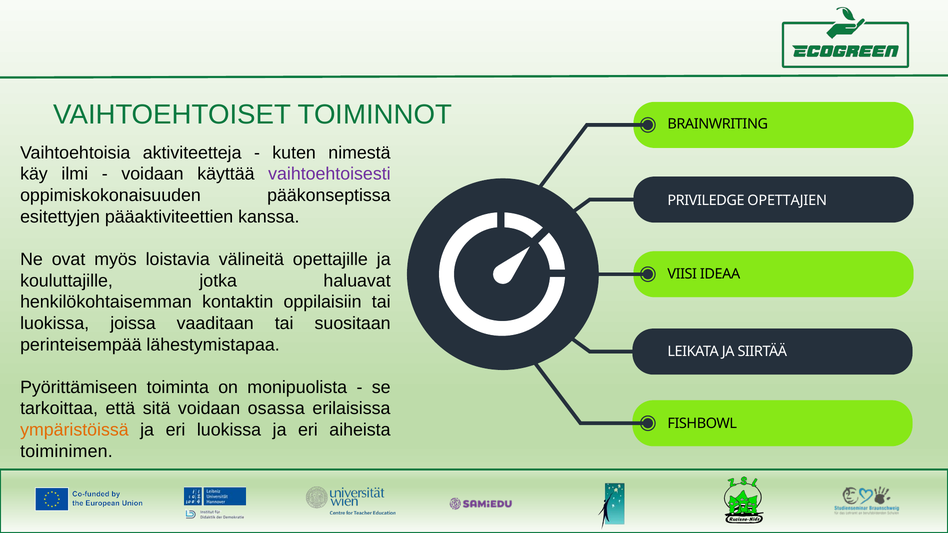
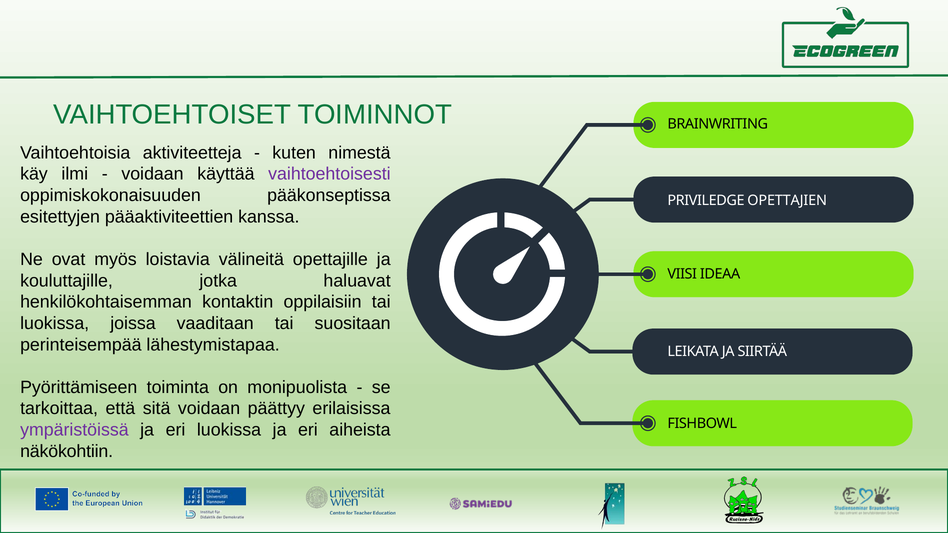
osassa: osassa -> päättyy
ympäristöissä colour: orange -> purple
toiminimen: toiminimen -> näkökohtiin
